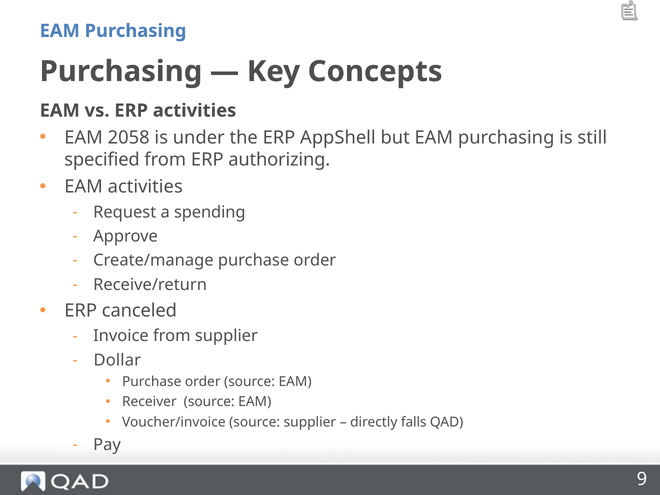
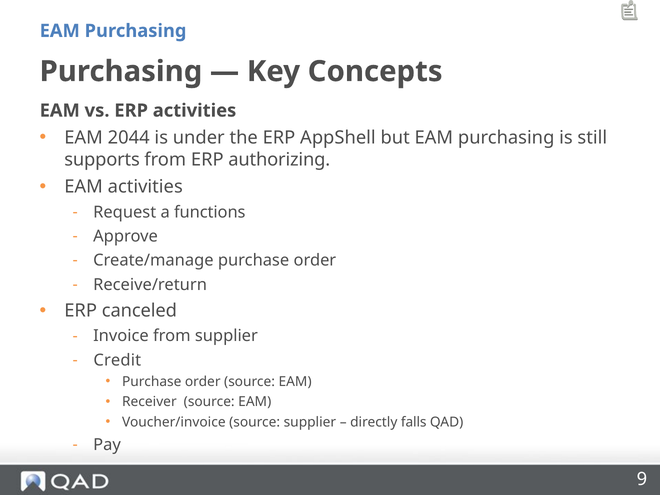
2058: 2058 -> 2044
specified: specified -> supports
spending: spending -> functions
Dollar: Dollar -> Credit
